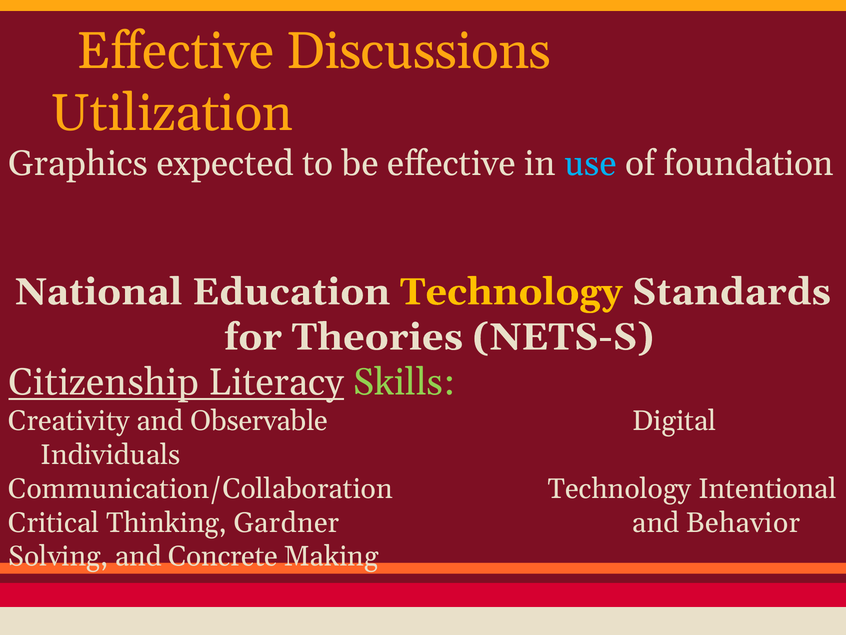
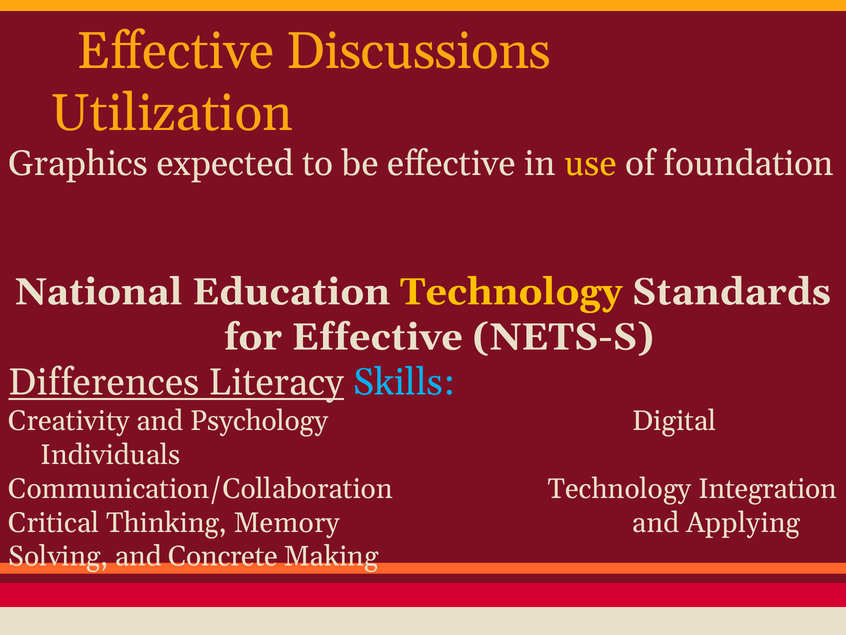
use colour: light blue -> yellow
for Theories: Theories -> Effective
Citizenship: Citizenship -> Differences
Skills colour: light green -> light blue
Observable: Observable -> Psychology
Intentional: Intentional -> Integration
Gardner: Gardner -> Memory
Behavior: Behavior -> Applying
